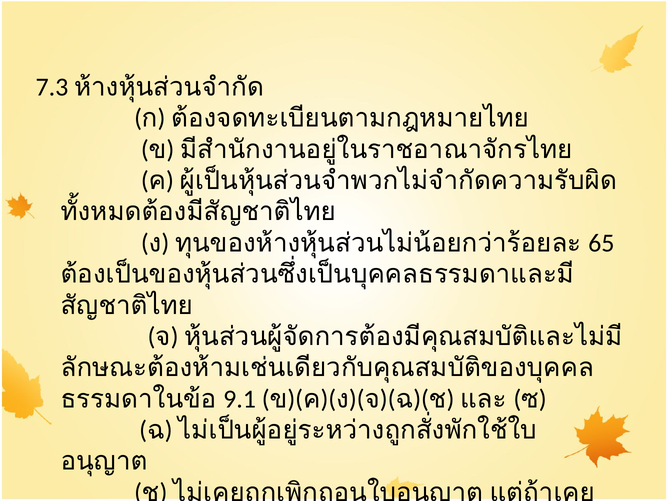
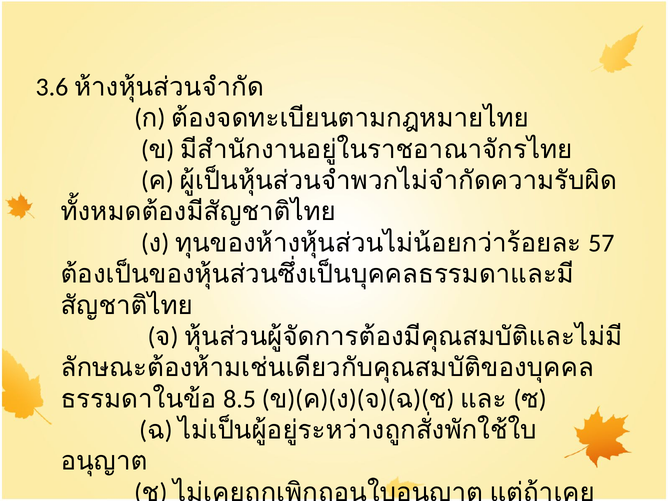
7.3: 7.3 -> 3.6
65: 65 -> 57
9.1: 9.1 -> 8.5
